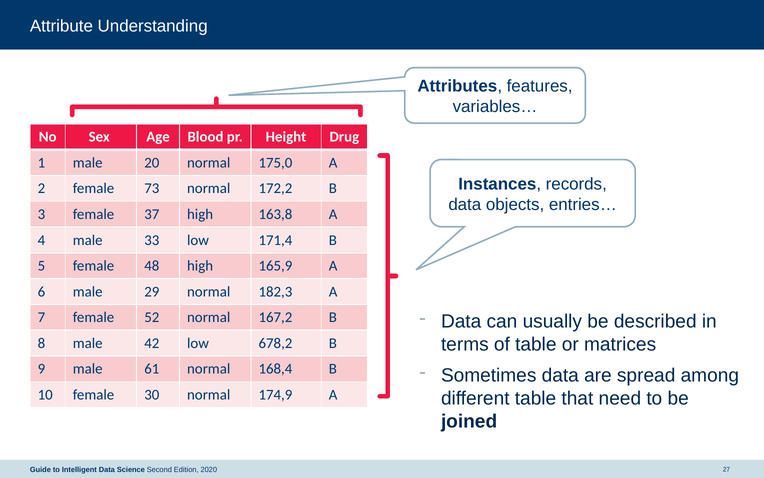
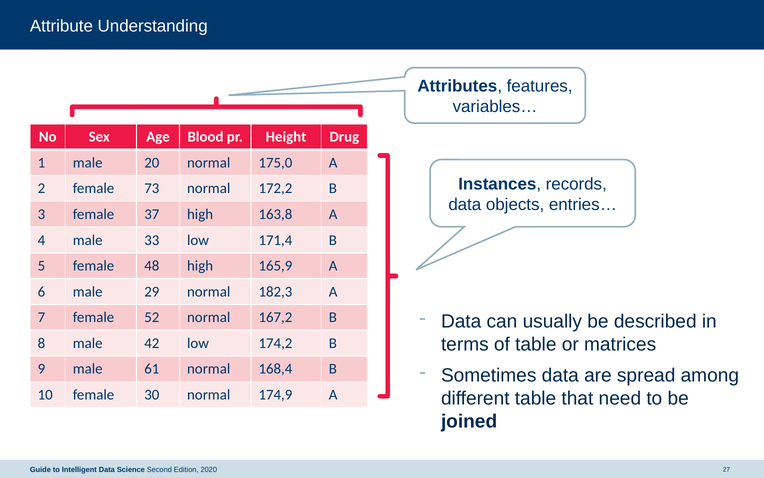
678,2: 678,2 -> 174,2
